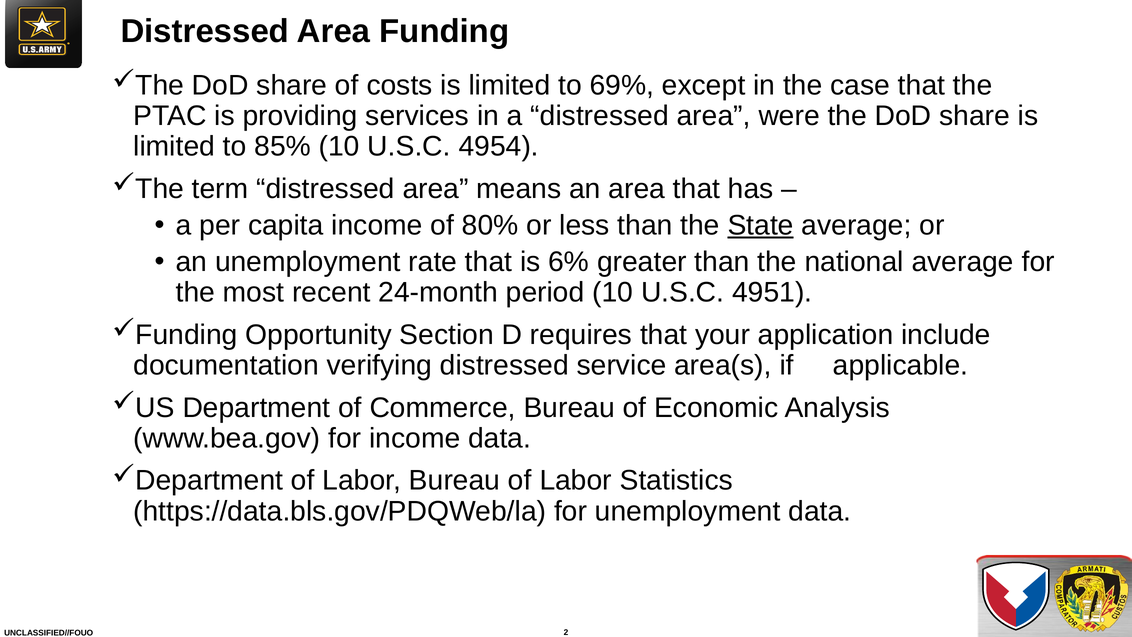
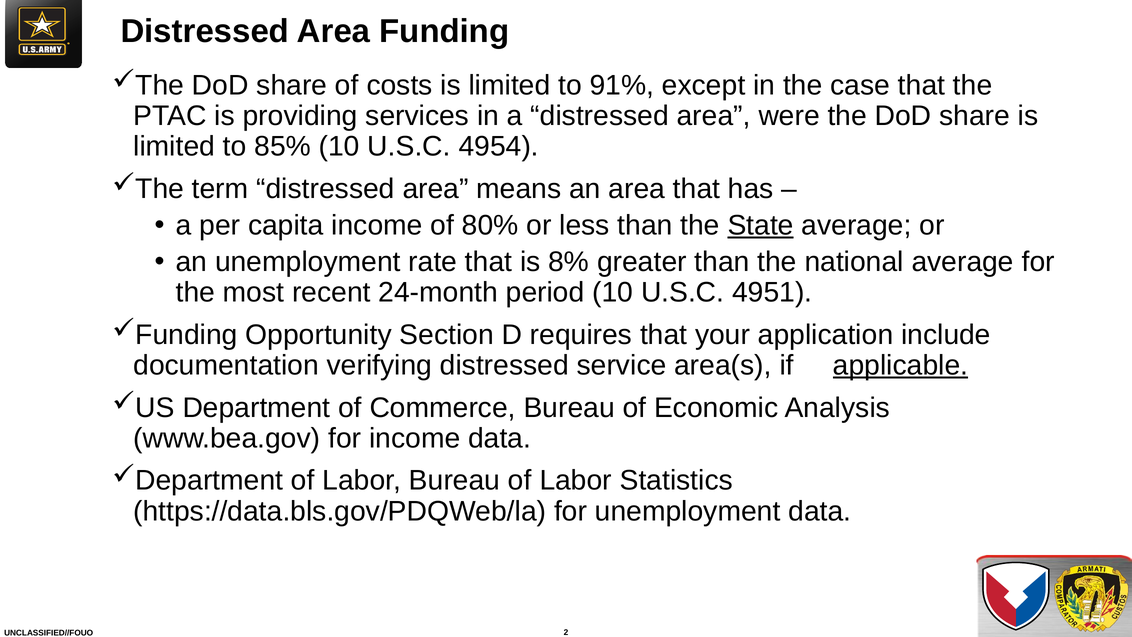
69%: 69% -> 91%
6%: 6% -> 8%
applicable underline: none -> present
